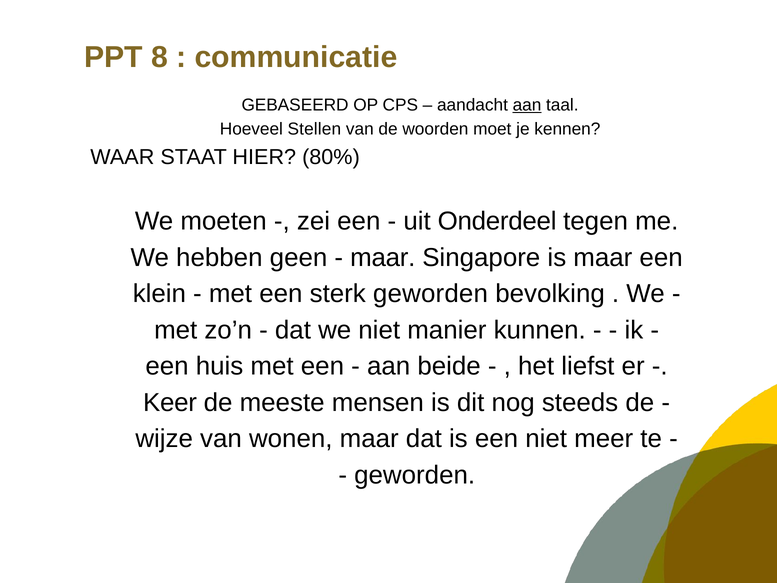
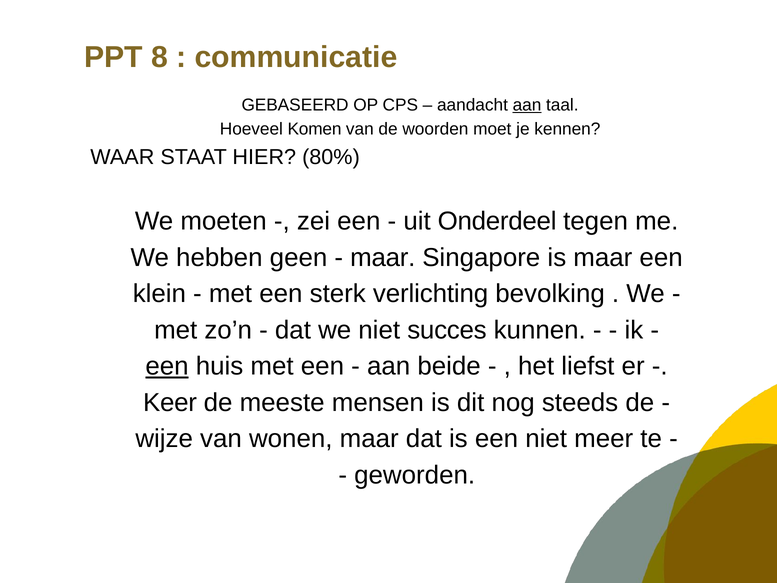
Stellen: Stellen -> Komen
sterk geworden: geworden -> verlichting
manier: manier -> succes
een at (167, 366) underline: none -> present
